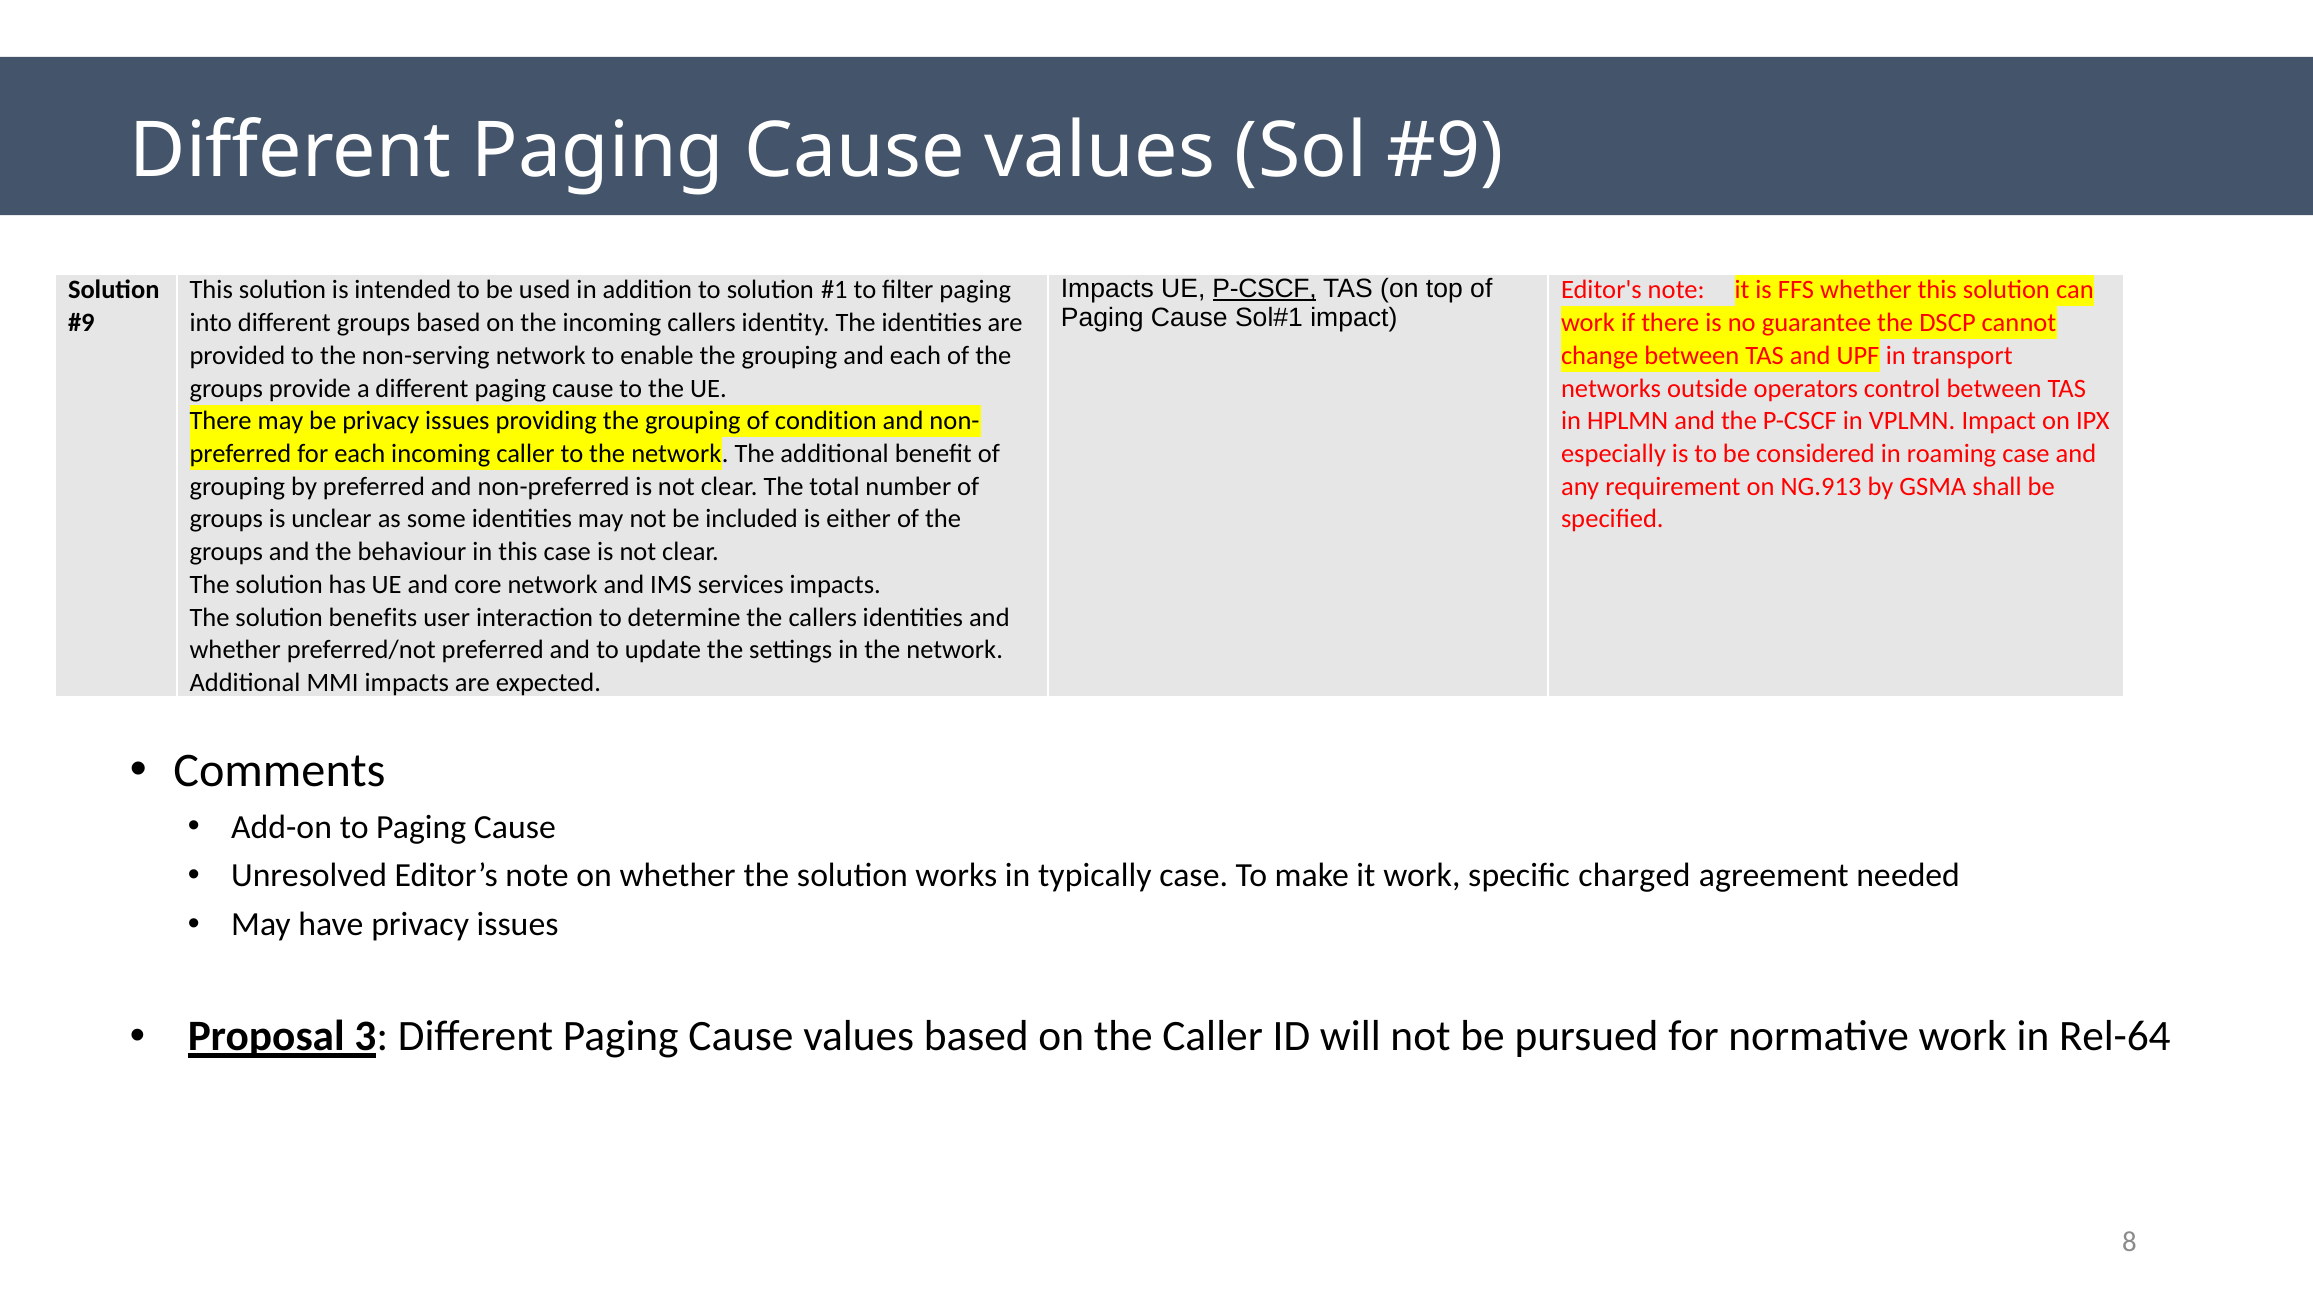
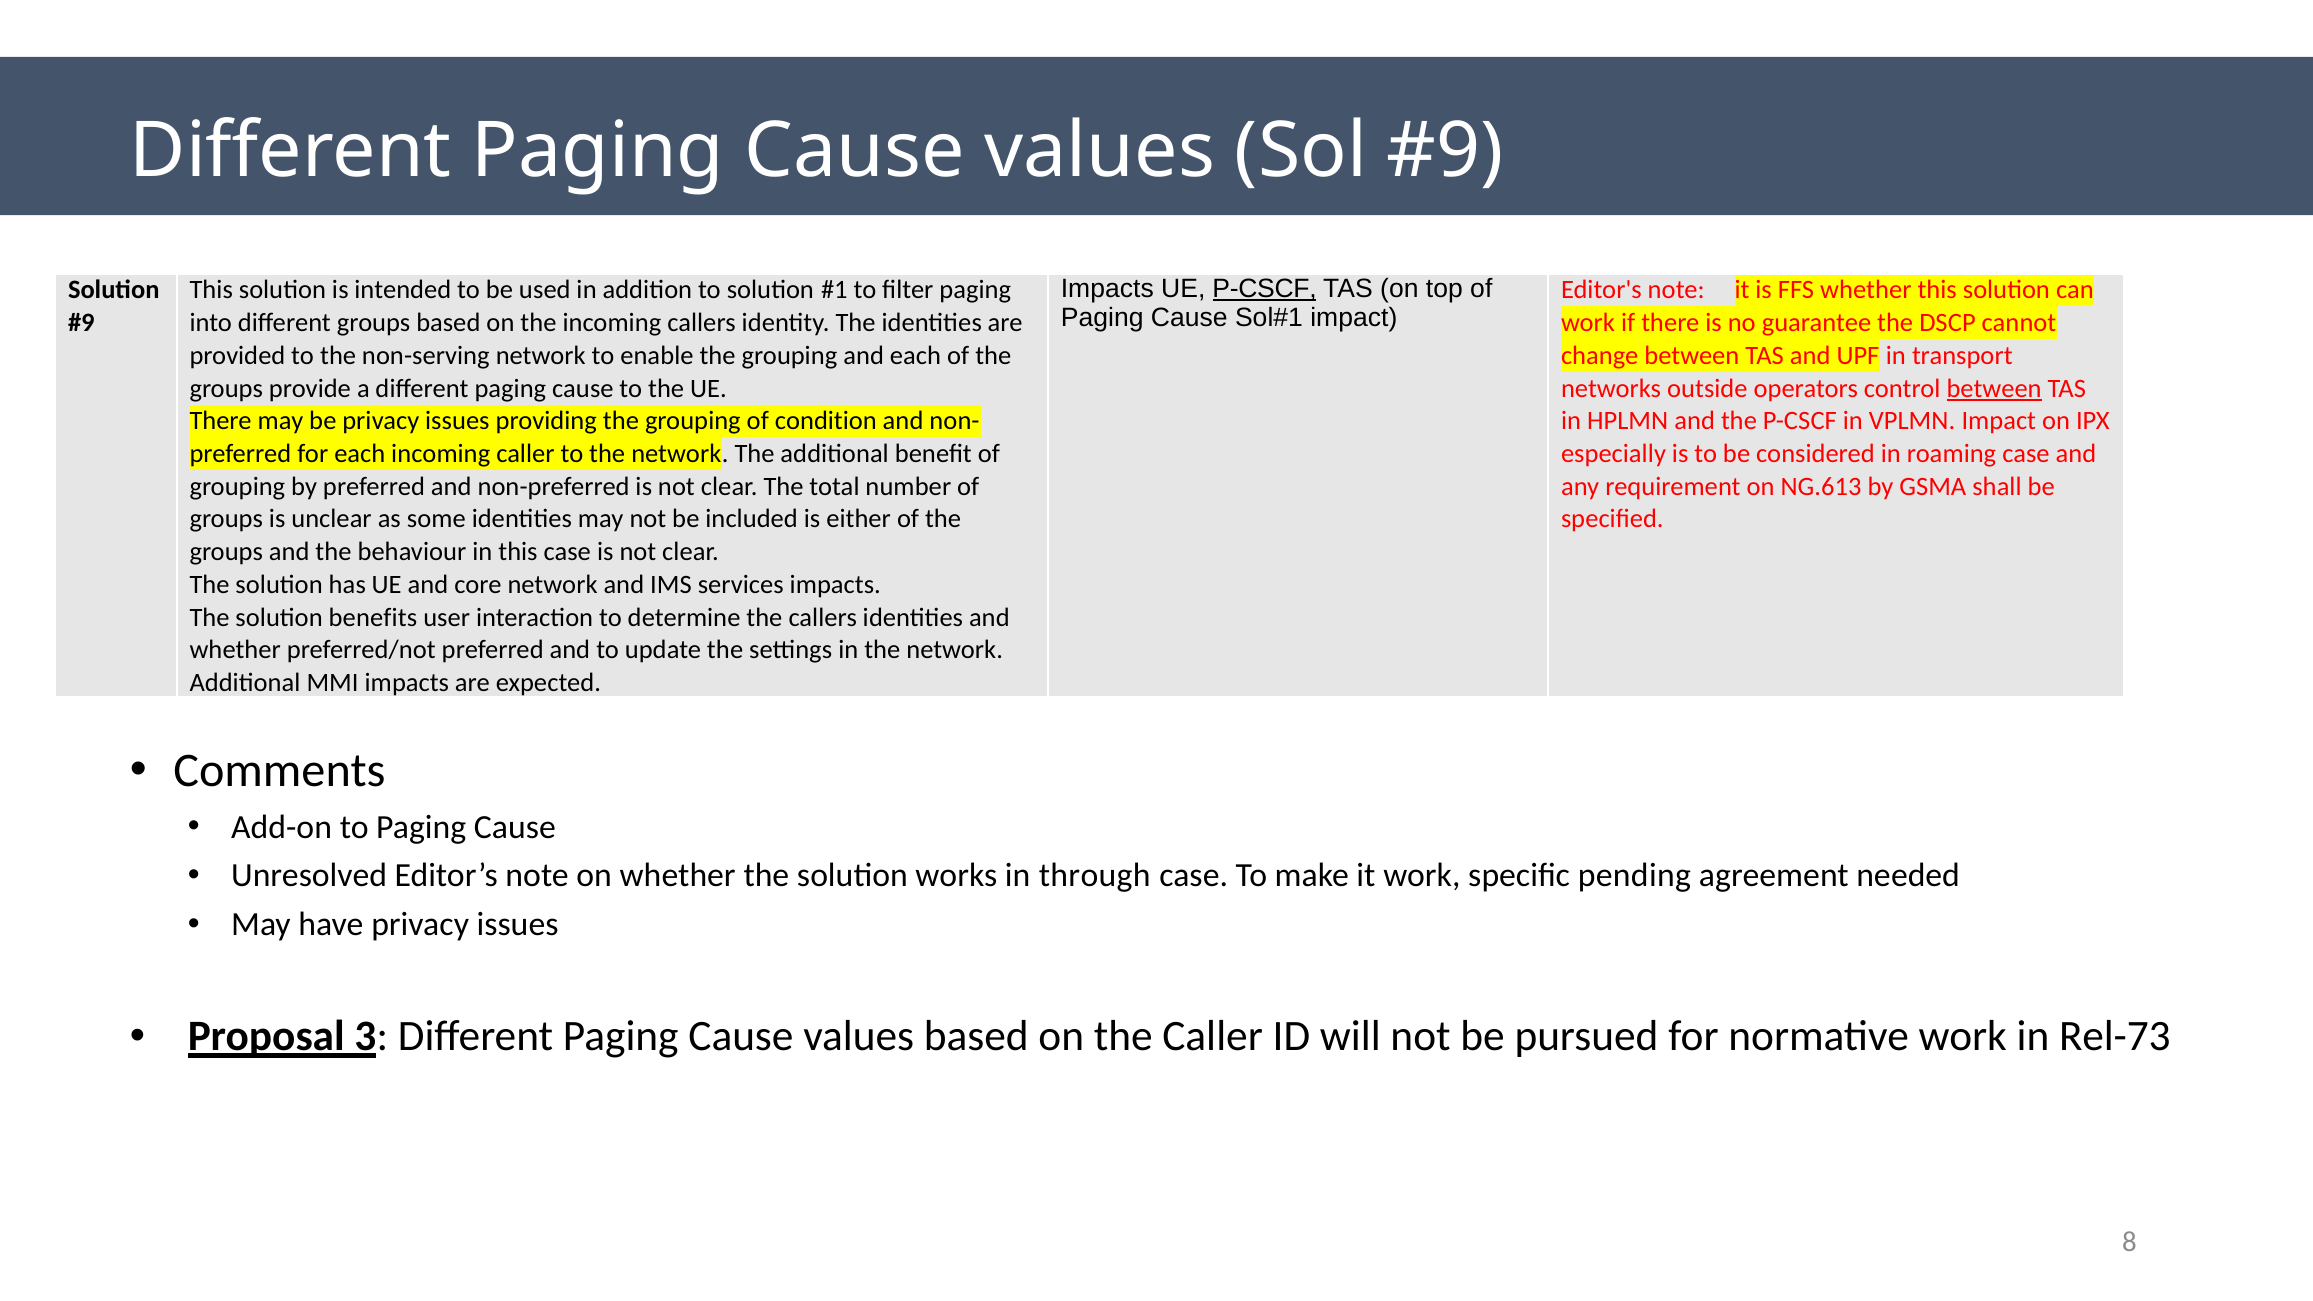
between at (1994, 388) underline: none -> present
NG.913: NG.913 -> NG.613
typically: typically -> through
charged: charged -> pending
Rel-64: Rel-64 -> Rel-73
